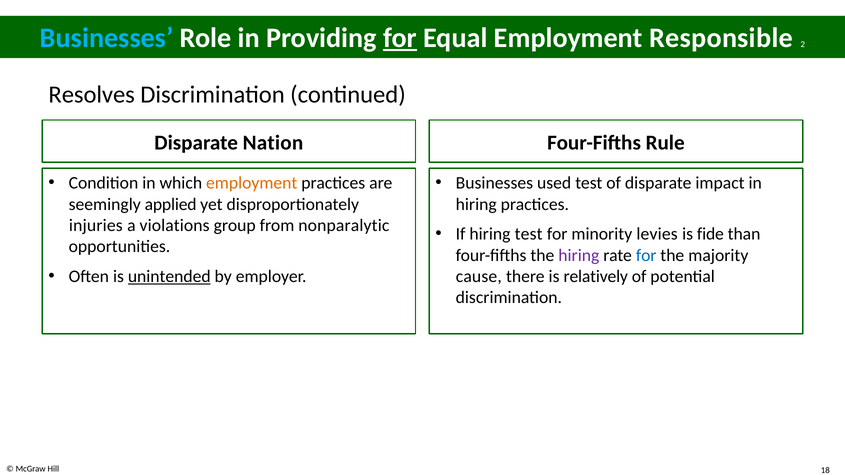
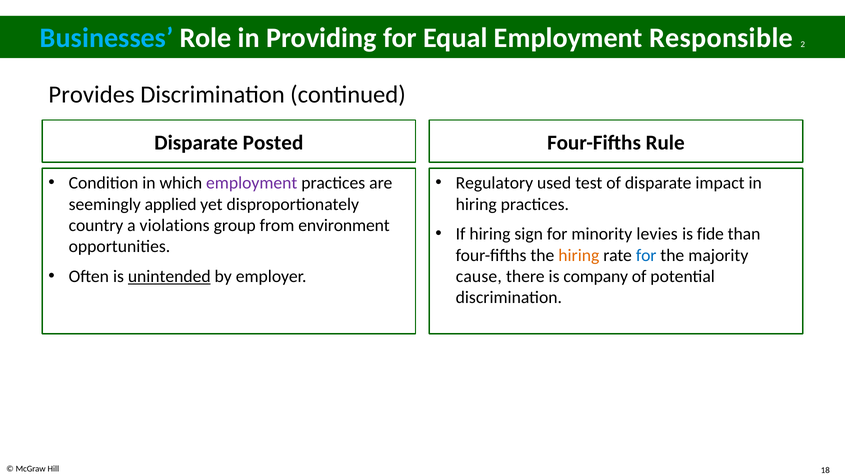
for at (400, 38) underline: present -> none
Resolves: Resolves -> Provides
Nation: Nation -> Posted
employment at (252, 183) colour: orange -> purple
Businesses at (494, 183): Businesses -> Regulatory
injuries: injuries -> country
nonparalytic: nonparalytic -> environment
hiring test: test -> sign
hiring at (579, 255) colour: purple -> orange
relatively: relatively -> company
